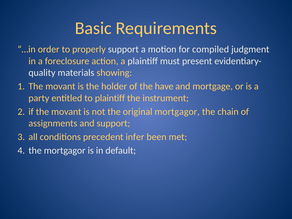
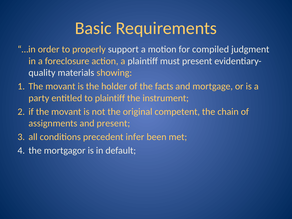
have: have -> facts
original mortgagor: mortgagor -> competent
and support: support -> present
